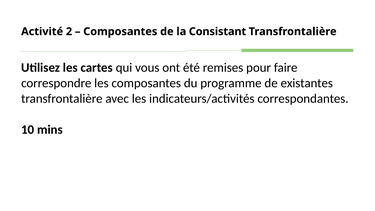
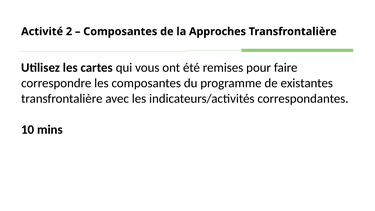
Consistant: Consistant -> Approches
